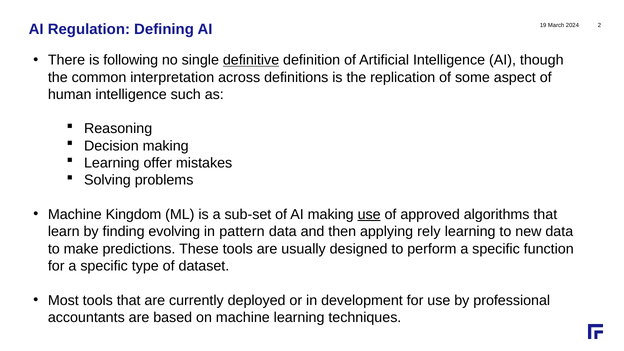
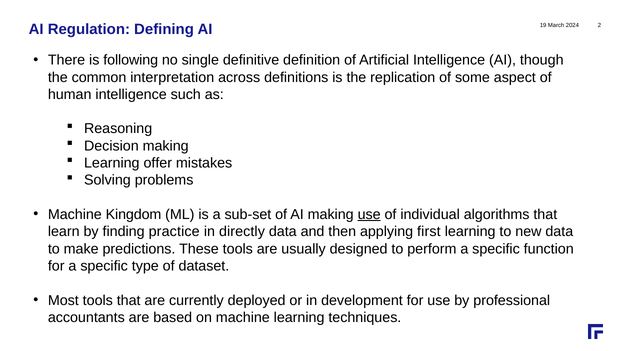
definitive underline: present -> none
approved: approved -> individual
evolving: evolving -> practice
pattern: pattern -> directly
rely: rely -> first
